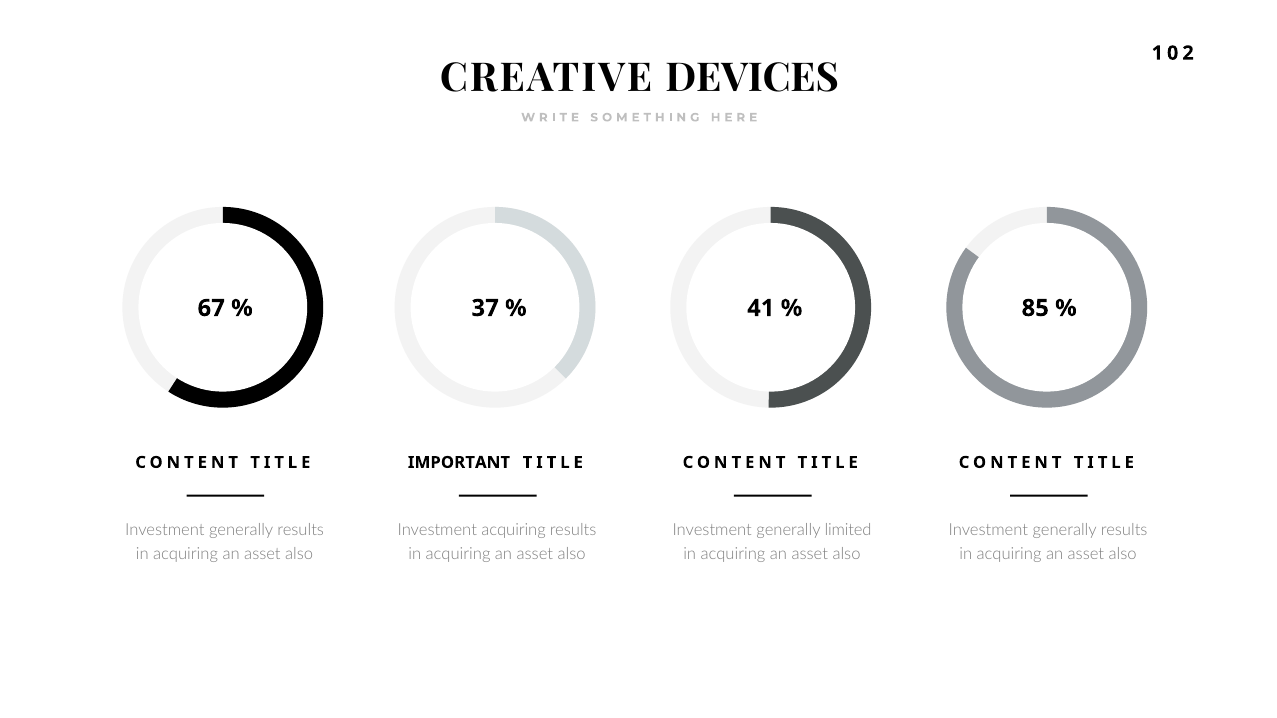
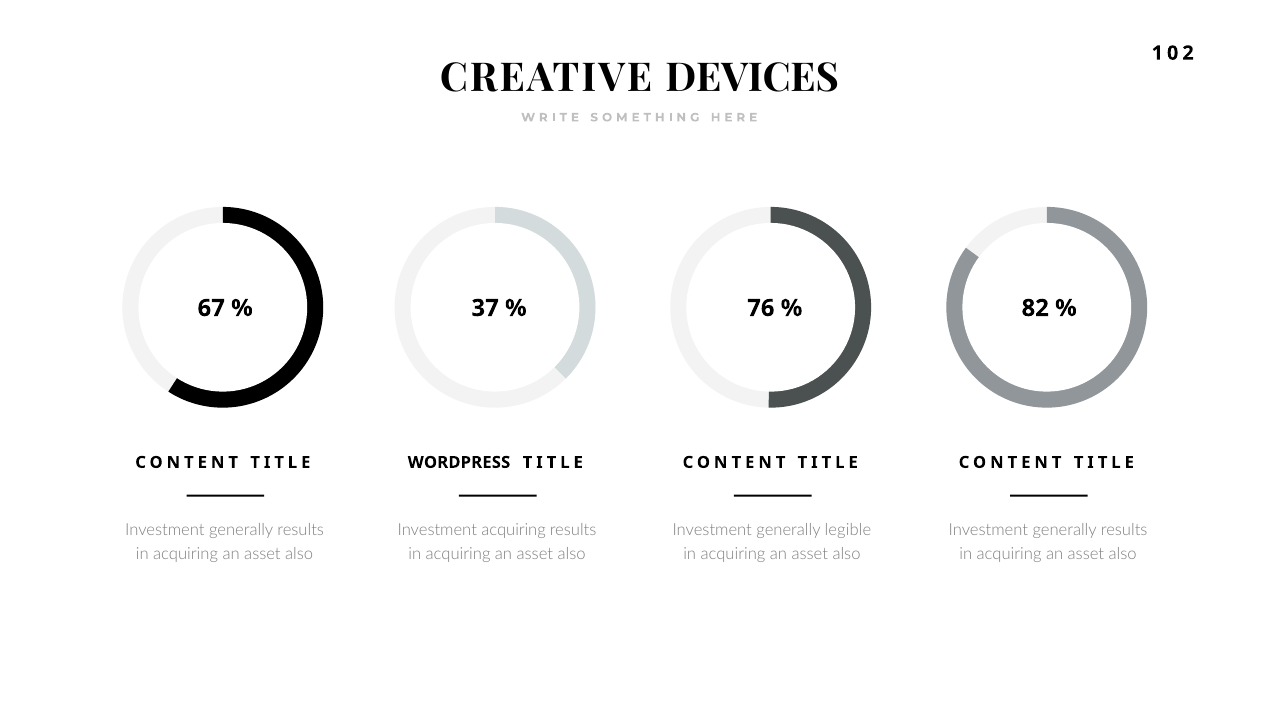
41: 41 -> 76
85: 85 -> 82
IMPORTANT: IMPORTANT -> WORDPRESS
limited: limited -> legible
